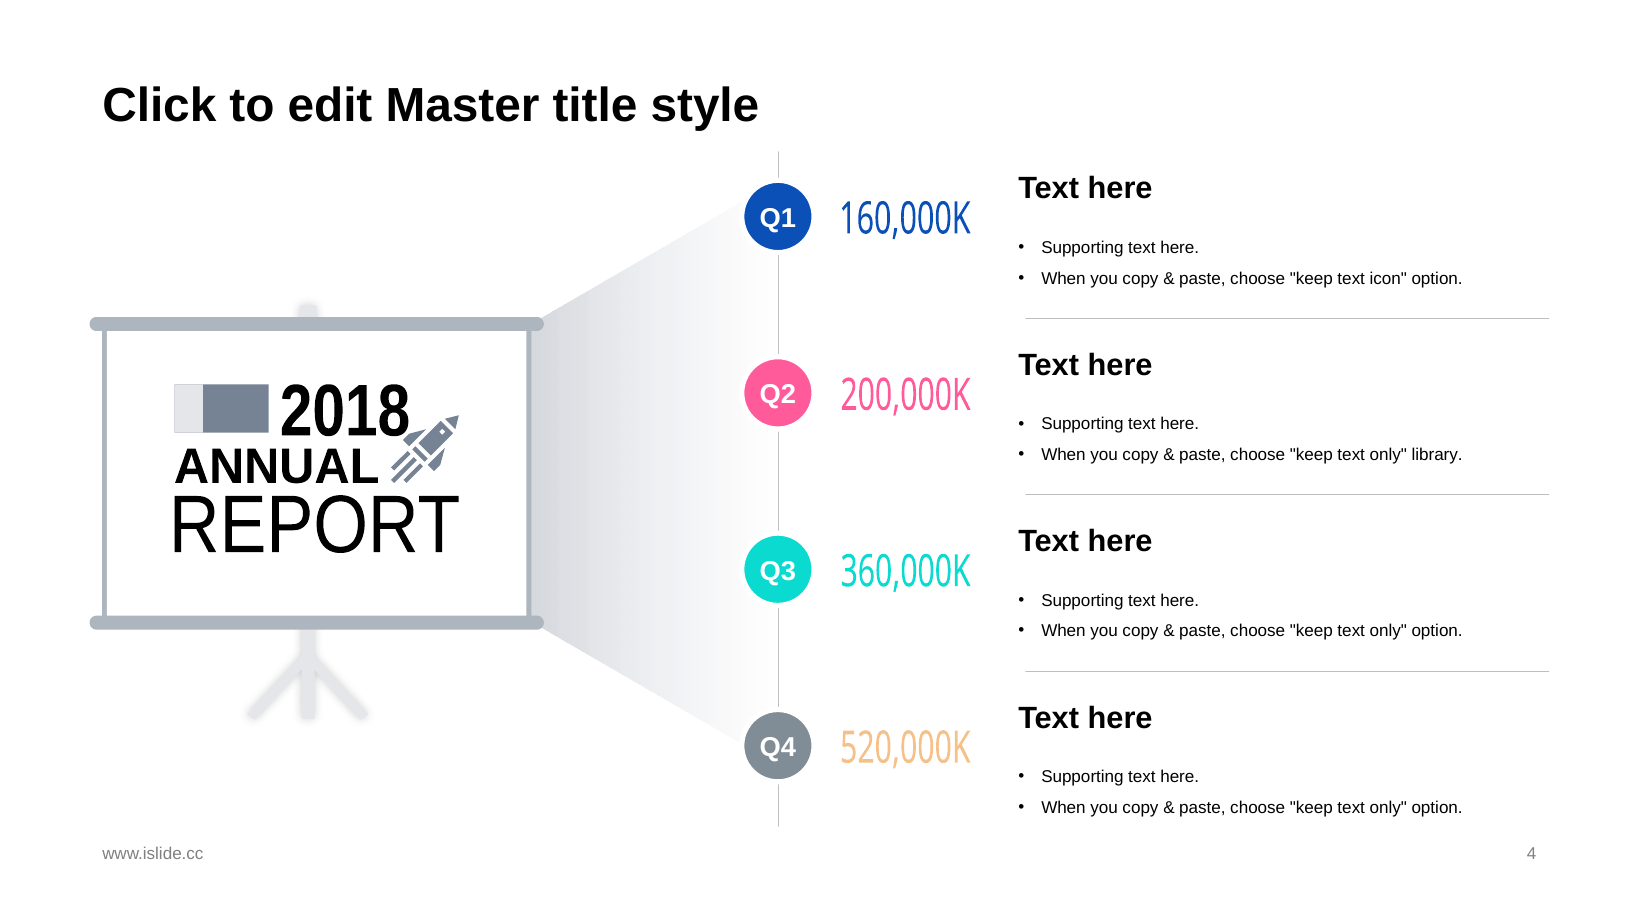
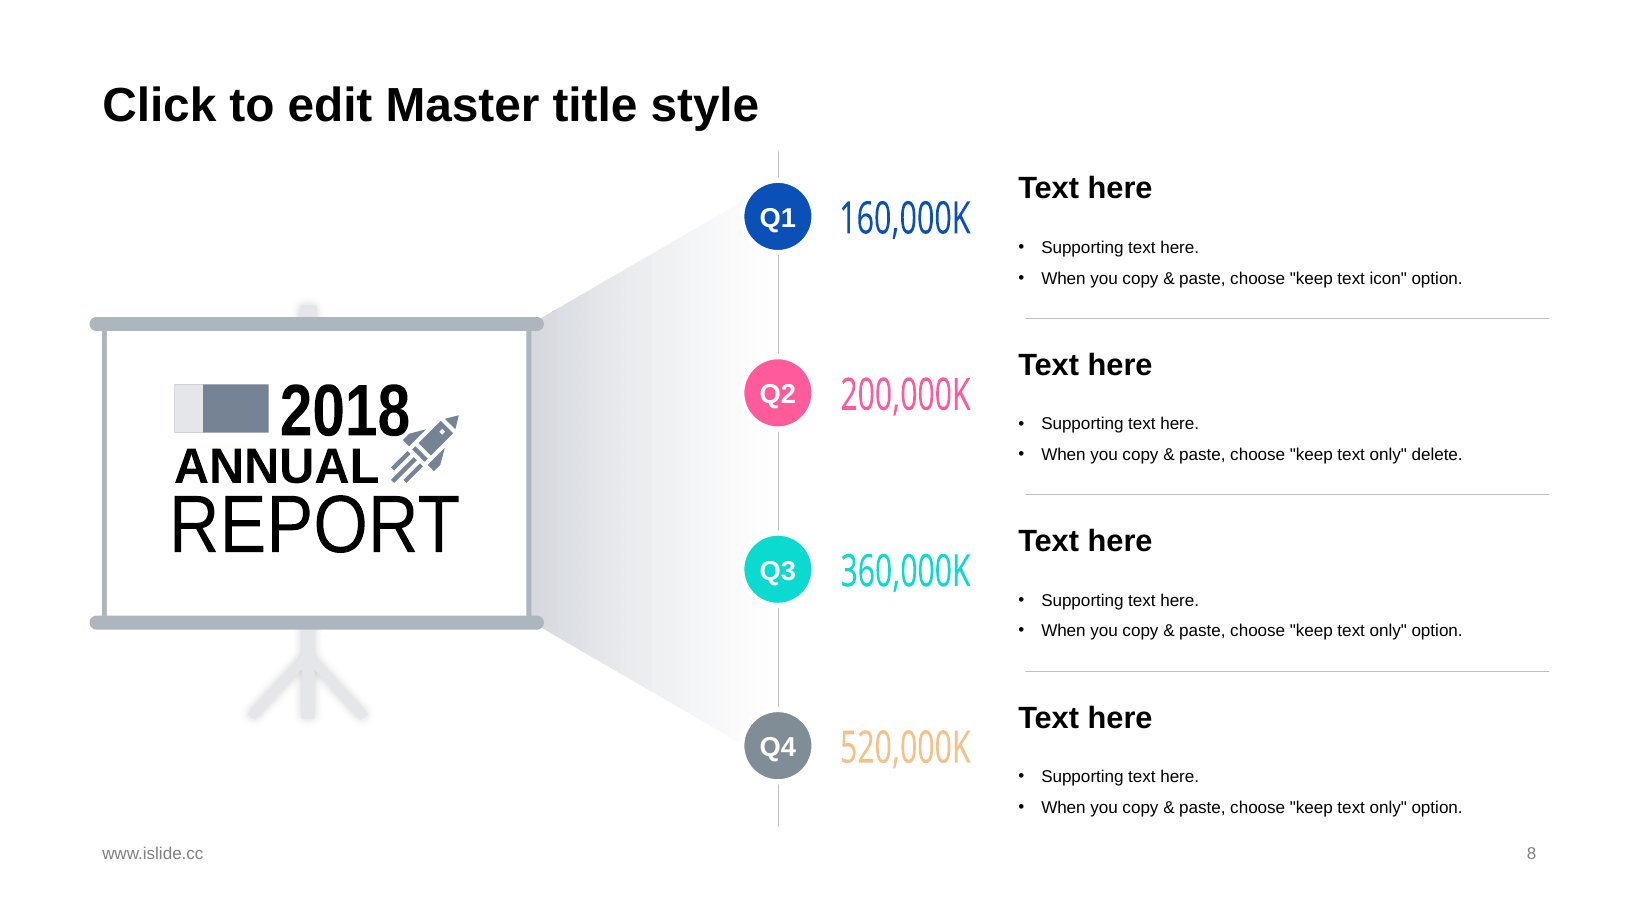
library: library -> delete
4: 4 -> 8
